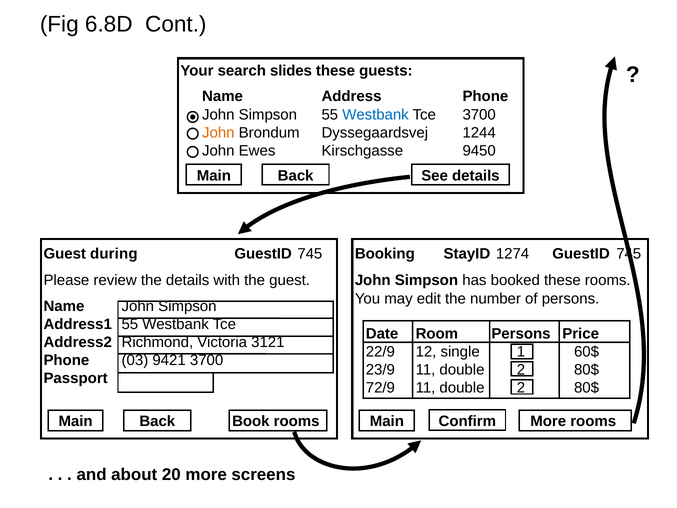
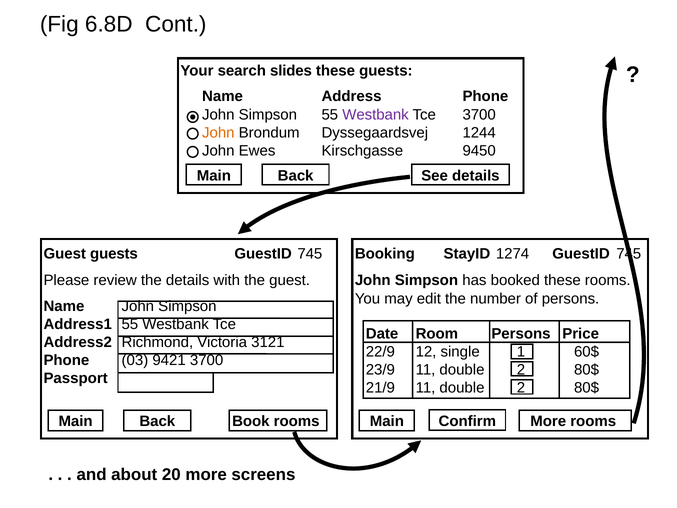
Westbank at (376, 115) colour: blue -> purple
Guest during: during -> guests
72/9: 72/9 -> 21/9
